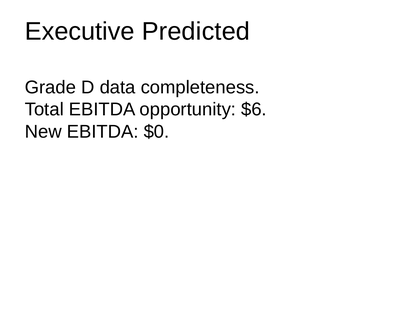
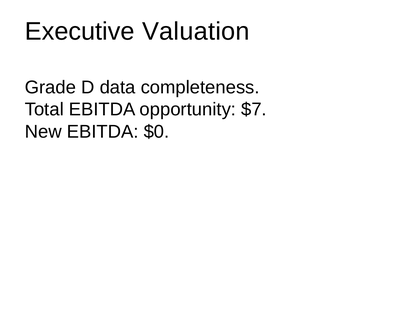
Predicted: Predicted -> Valuation
$6: $6 -> $7
